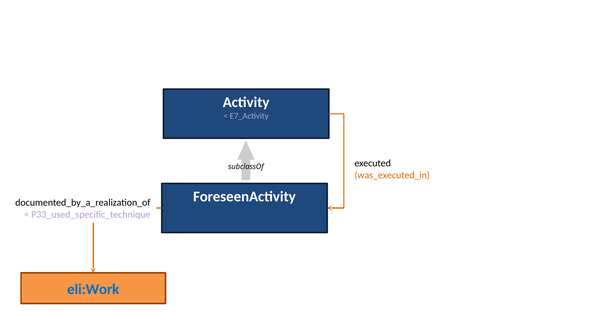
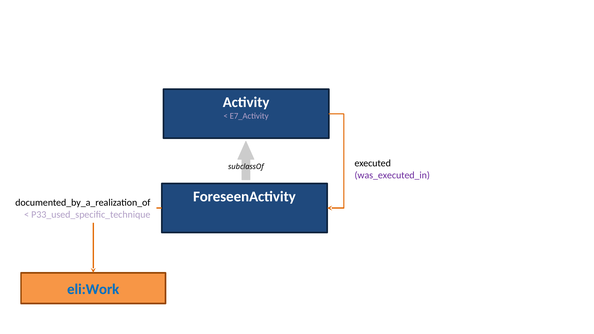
was_executed_in colour: orange -> purple
